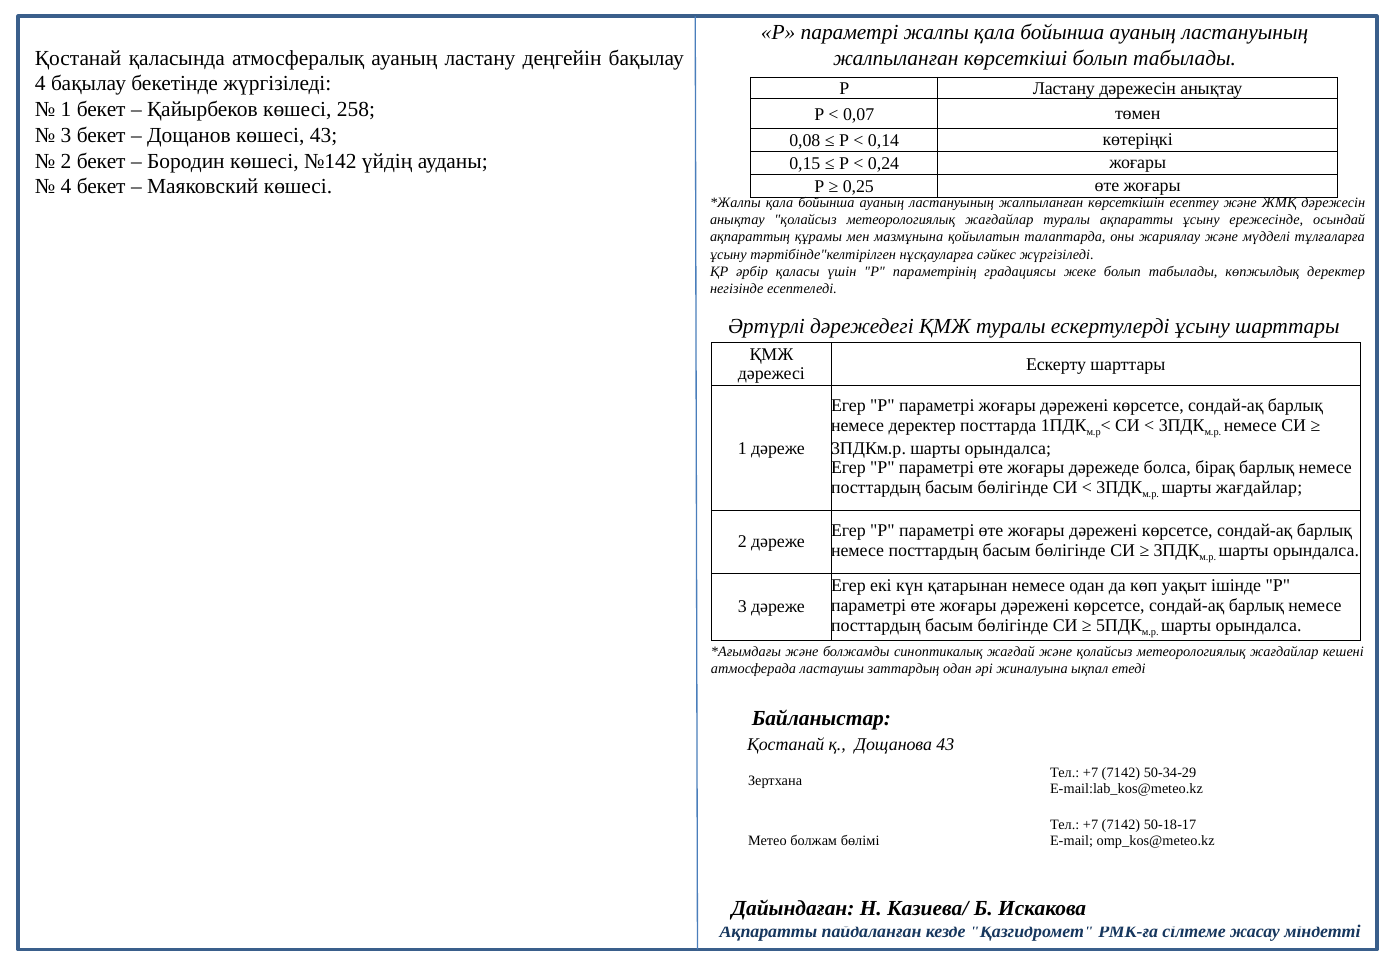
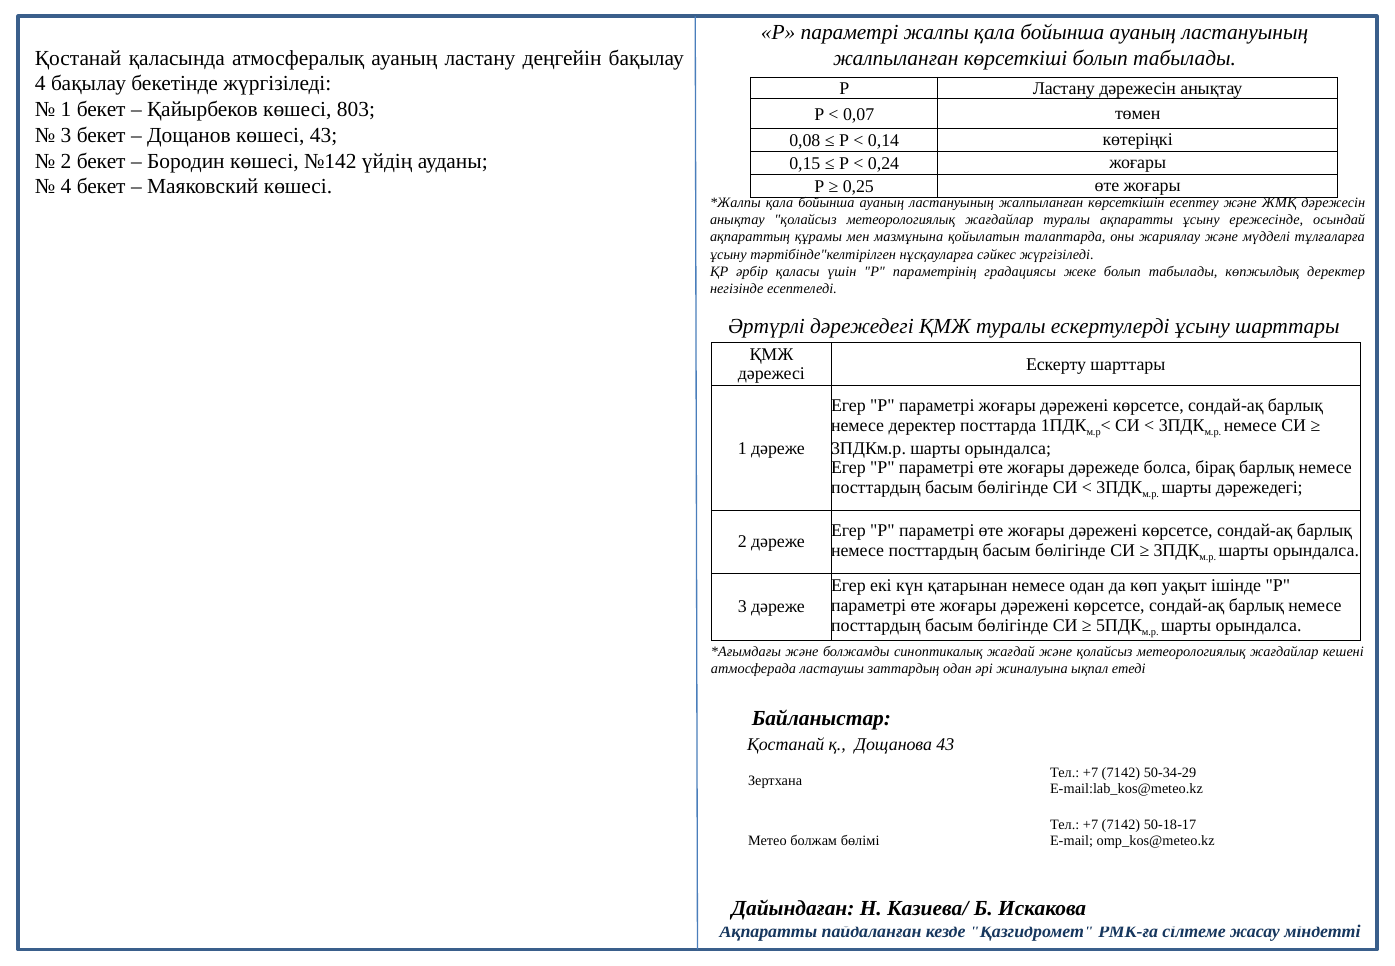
258: 258 -> 803
шарты жағдайлар: жағдайлар -> дәрежедегі
